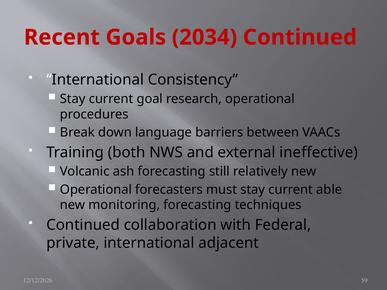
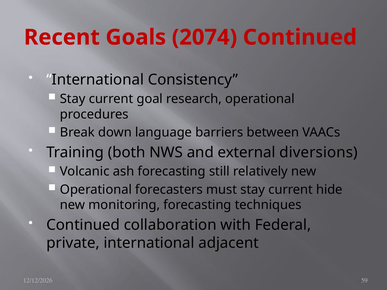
2034: 2034 -> 2074
ineffective: ineffective -> diversions
able: able -> hide
